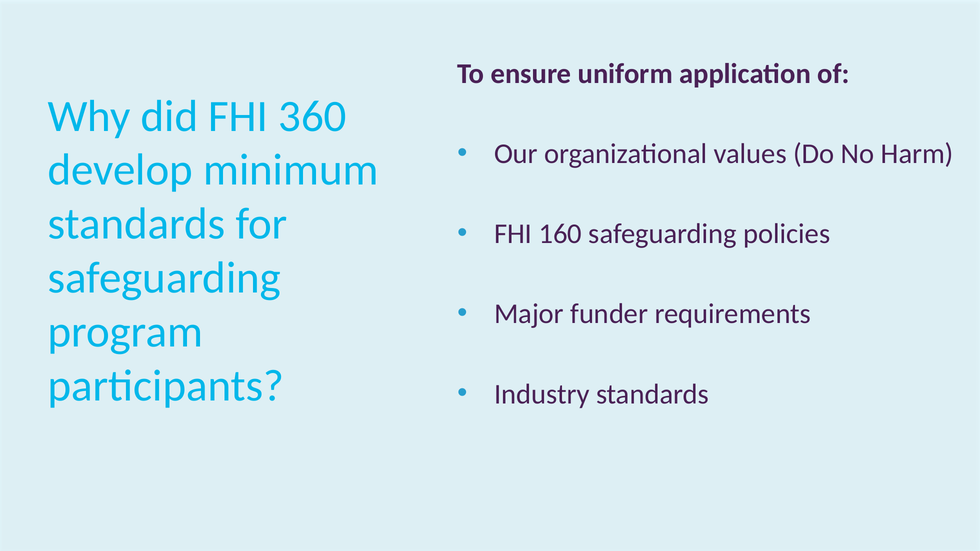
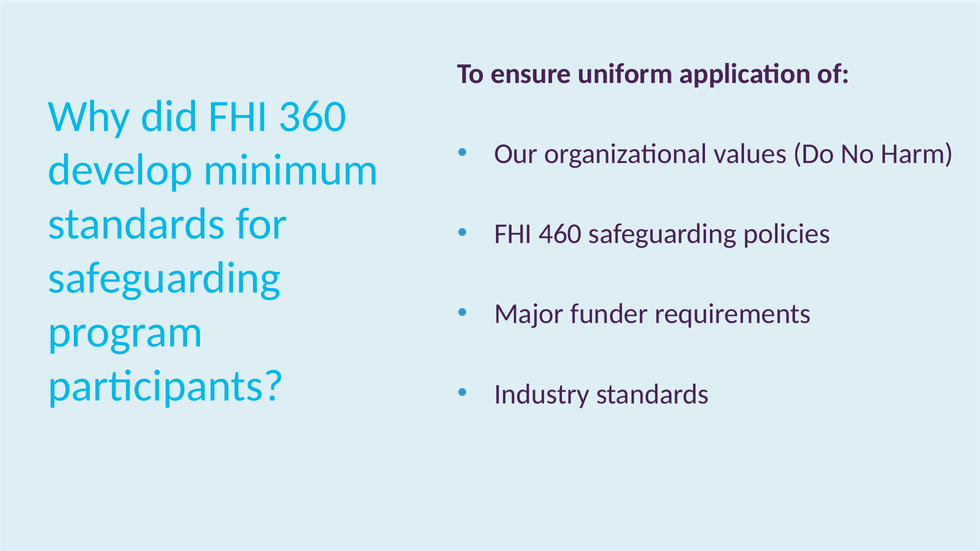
160: 160 -> 460
